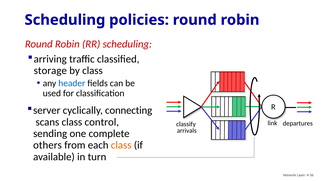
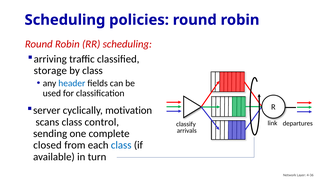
connecting: connecting -> motivation
others: others -> closed
class at (121, 145) colour: orange -> blue
